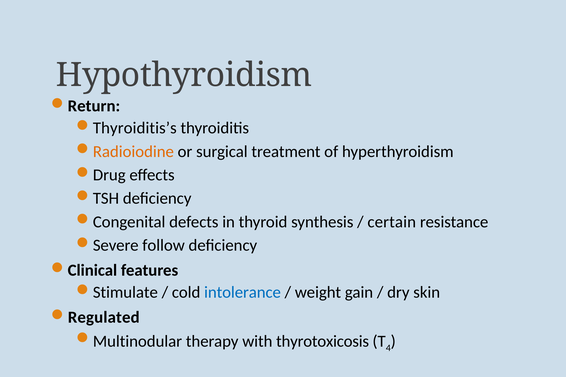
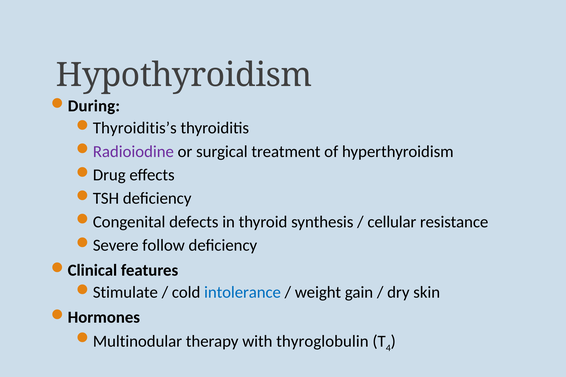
Return: Return -> During
Radioiodine colour: orange -> purple
certain: certain -> cellular
Regulated: Regulated -> Hormones
thyrotoxicosis: thyrotoxicosis -> thyroglobulin
